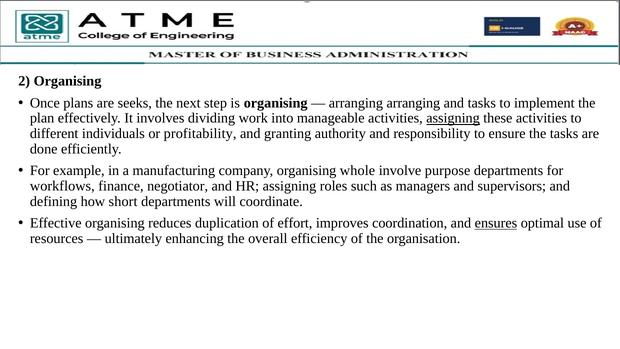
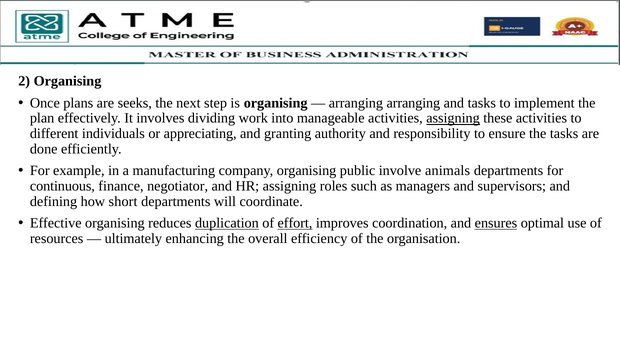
profitability: profitability -> appreciating
whole: whole -> public
purpose: purpose -> animals
workflows: workflows -> continuous
duplication underline: none -> present
effort underline: none -> present
